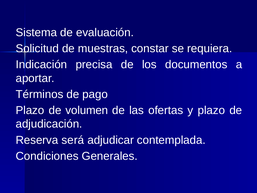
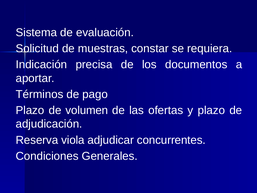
será: será -> viola
contemplada: contemplada -> concurrentes
